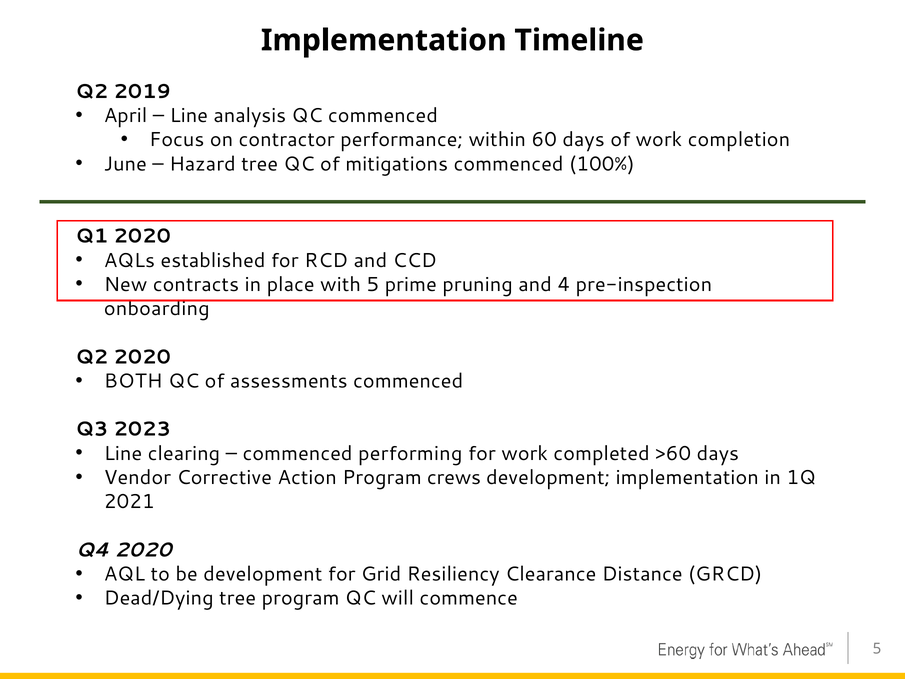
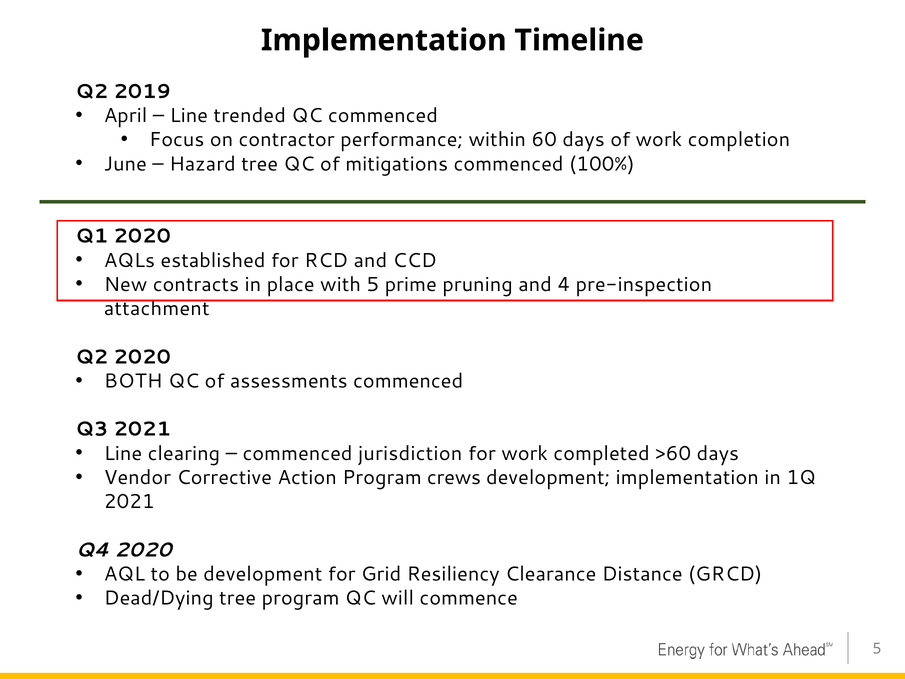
analysis: analysis -> trended
onboarding: onboarding -> attachment
Q3 2023: 2023 -> 2021
performing: performing -> jurisdiction
